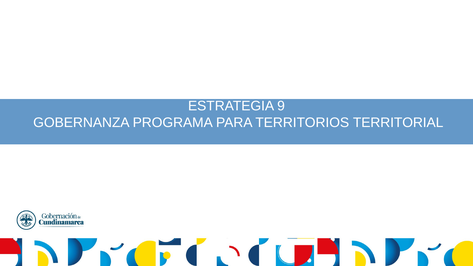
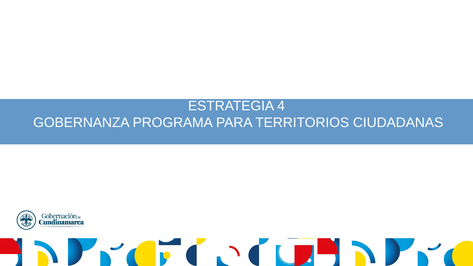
9: 9 -> 4
TERRITORIAL: TERRITORIAL -> CIUDADANAS
